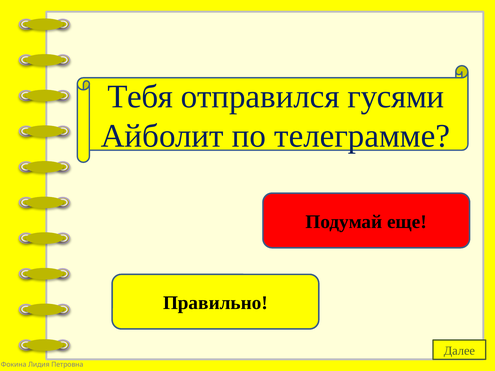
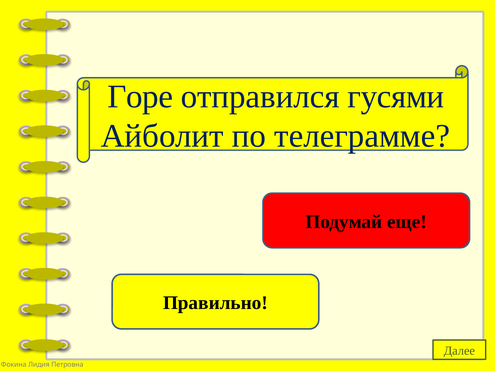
Тебя: Тебя -> Горе
